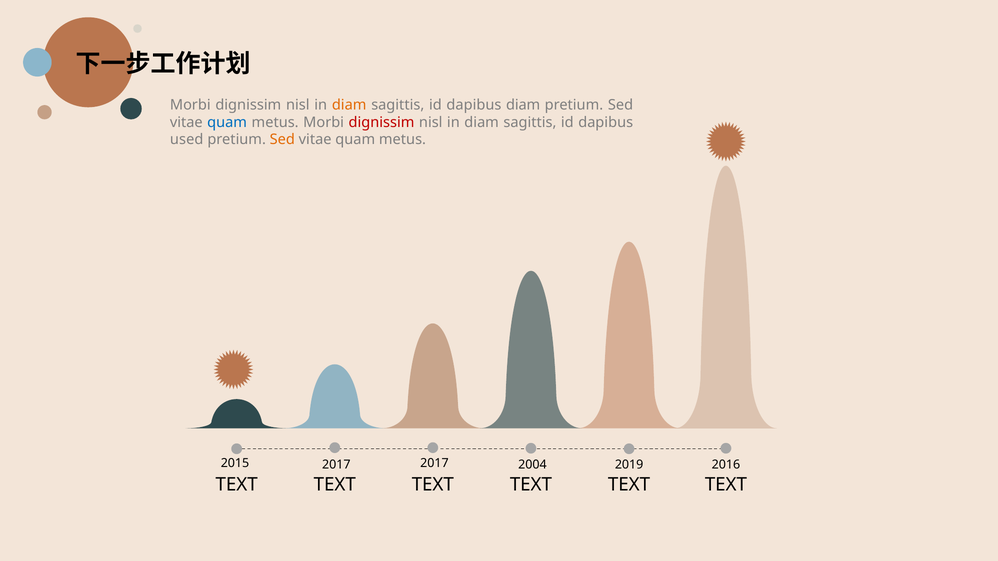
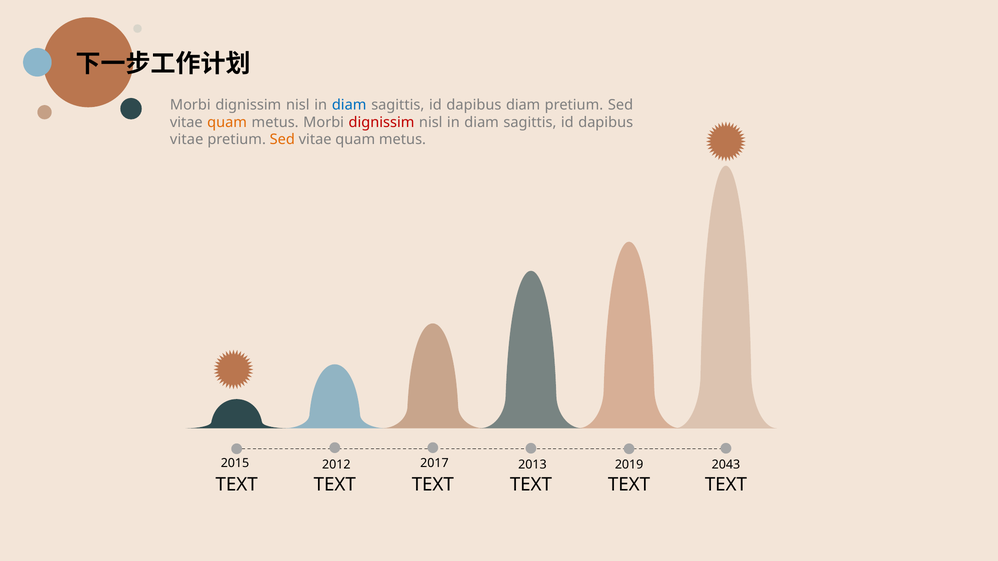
diam at (349, 105) colour: orange -> blue
quam at (227, 122) colour: blue -> orange
used at (187, 140): used -> vitae
2015 2017: 2017 -> 2012
2004: 2004 -> 2013
2016: 2016 -> 2043
